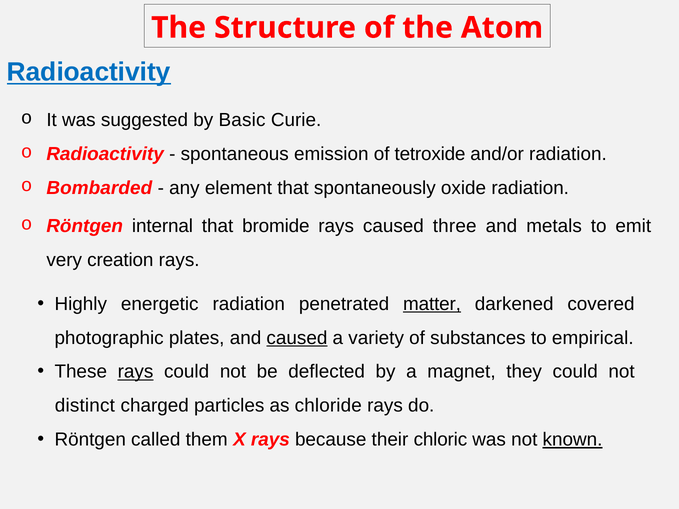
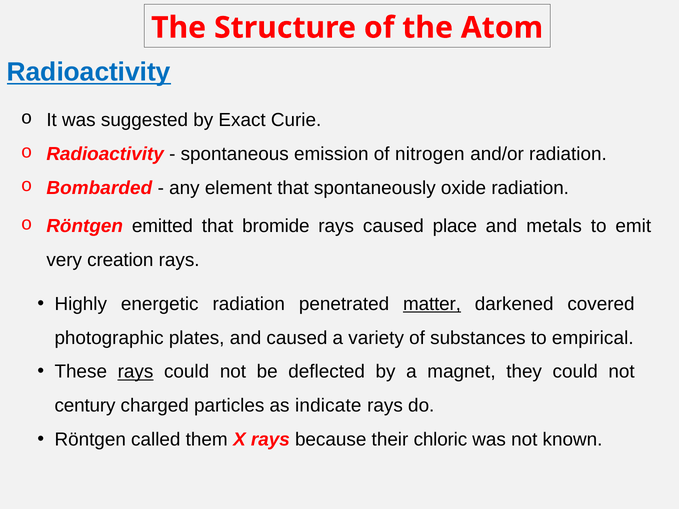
Basic: Basic -> Exact
tetroxide: tetroxide -> nitrogen
internal: internal -> emitted
three: three -> place
caused at (297, 338) underline: present -> none
distinct: distinct -> century
chloride: chloride -> indicate
known underline: present -> none
